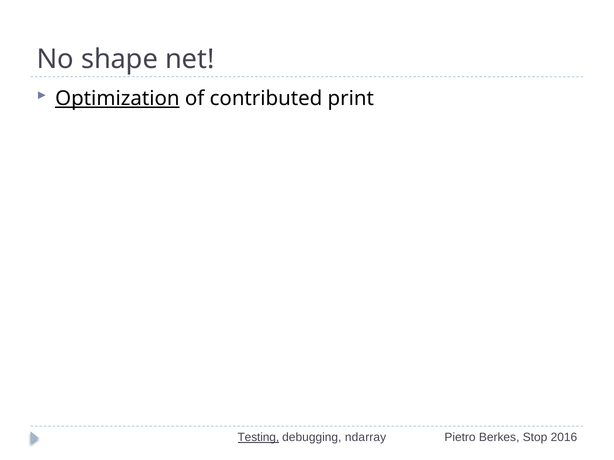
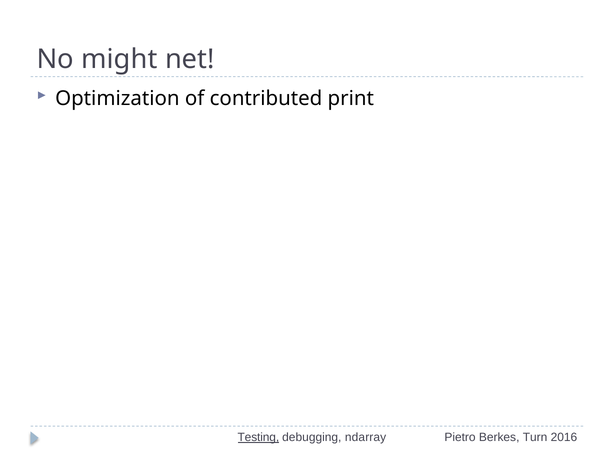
shape: shape -> might
Optimization underline: present -> none
Stop: Stop -> Turn
